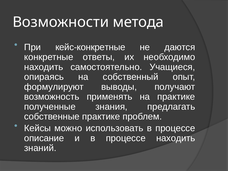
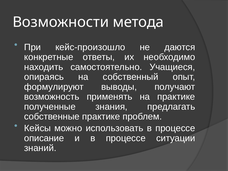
кейс-конкретные: кейс-конкретные -> кейс-произошло
процессе находить: находить -> ситуации
